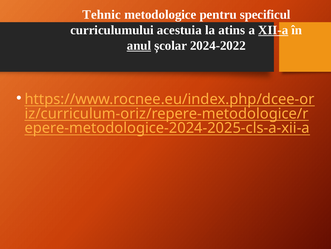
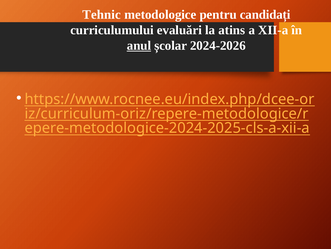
specificul: specificul -> candidați
acestuia: acestuia -> evaluări
XII-a underline: present -> none
2024-2022: 2024-2022 -> 2024-2026
